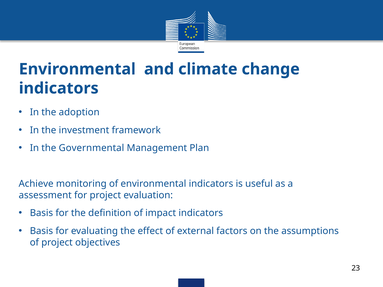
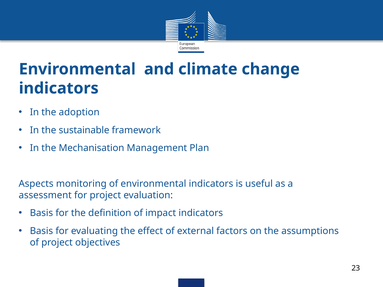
investment: investment -> sustainable
Governmental: Governmental -> Mechanisation
Achieve: Achieve -> Aspects
